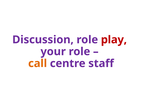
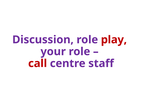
call colour: orange -> red
